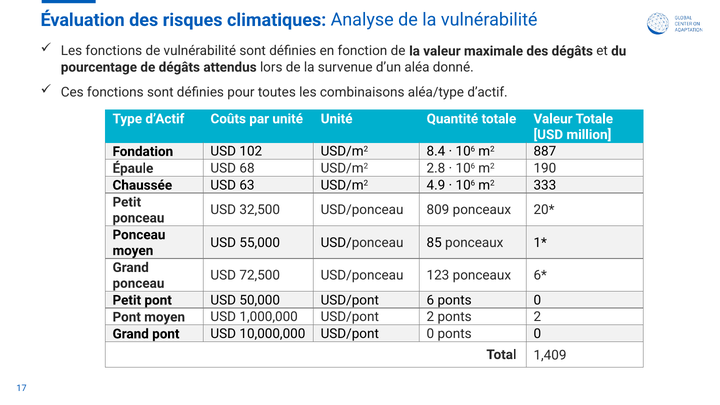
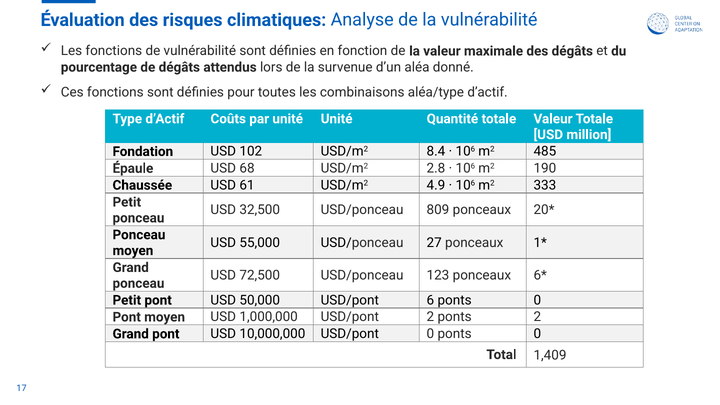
887: 887 -> 485
63: 63 -> 61
85: 85 -> 27
